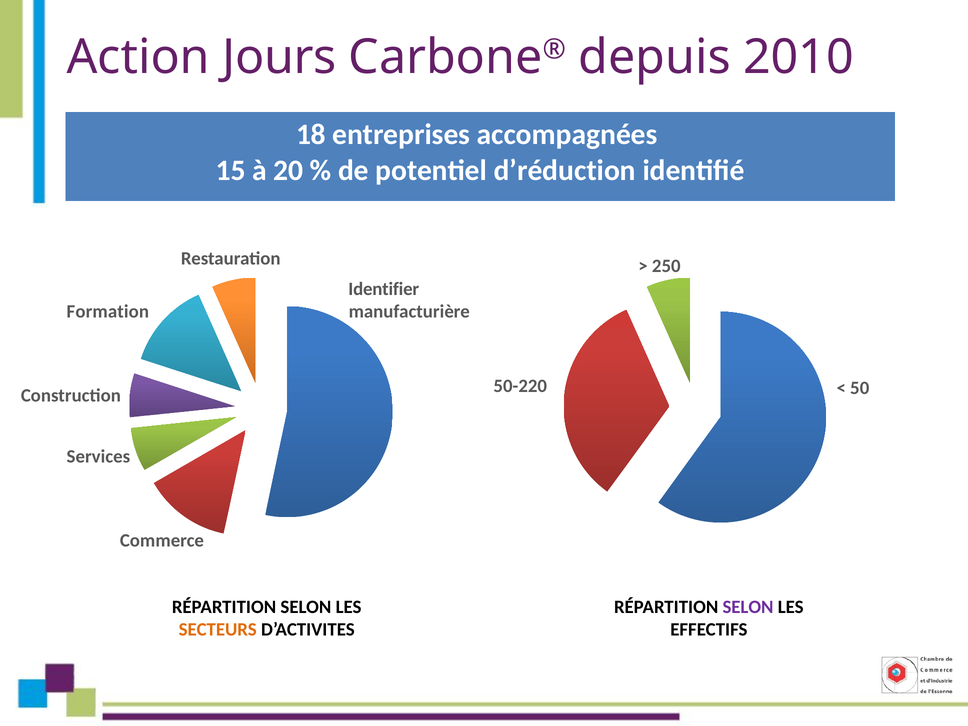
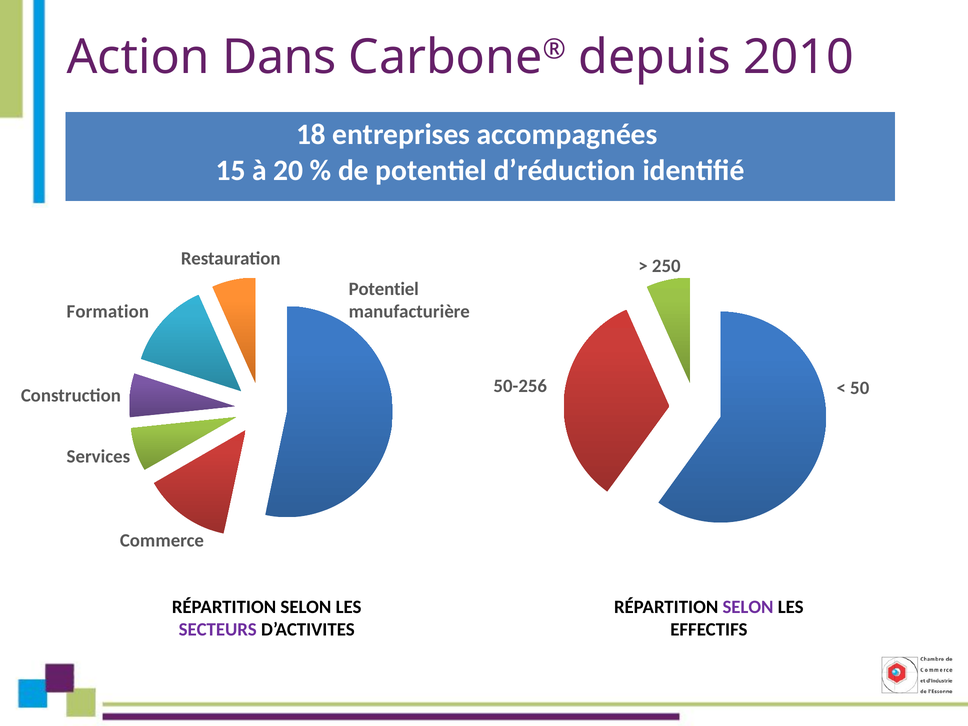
Jours: Jours -> Dans
Identifier at (384, 289): Identifier -> Potentiel
50-220: 50-220 -> 50-256
SECTEURS colour: orange -> purple
